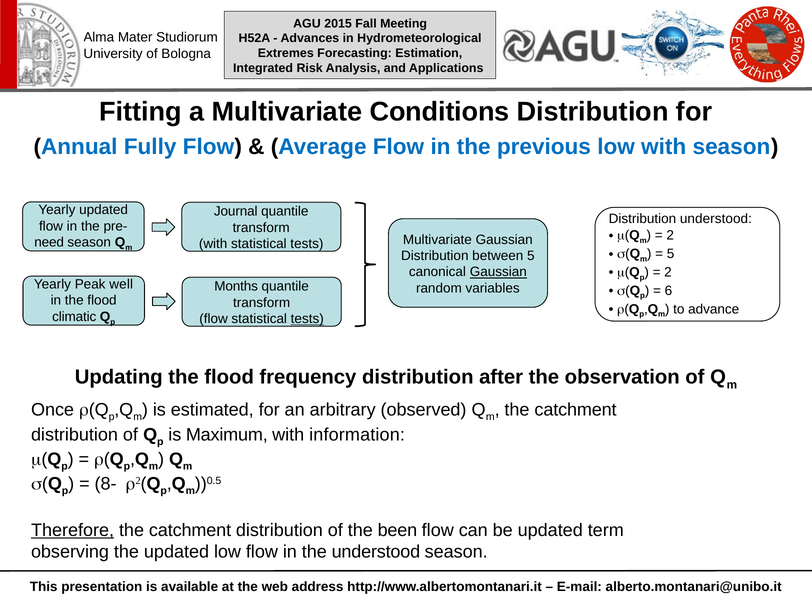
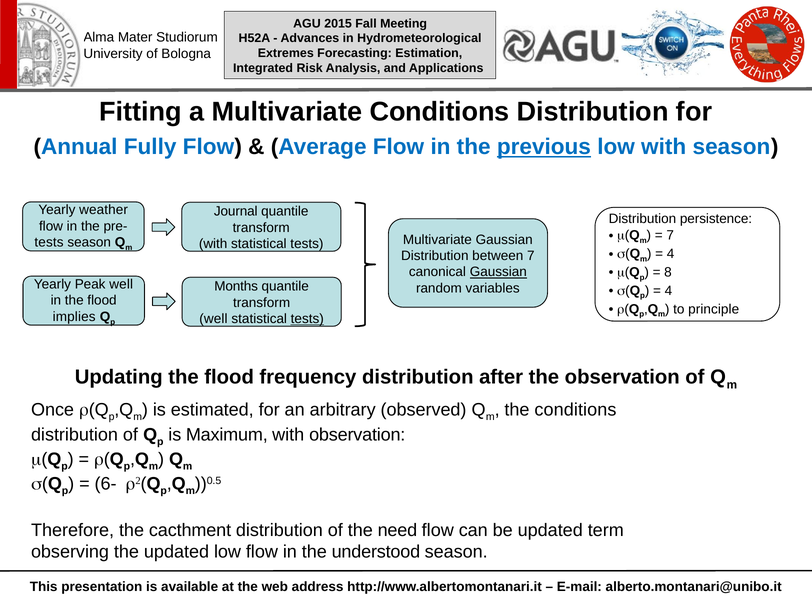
previous underline: none -> present
Yearly updated: updated -> weather
Distribution understood: understood -> persistence
2 at (670, 235): 2 -> 7
need at (49, 242): need -> tests
5 at (671, 254): 5 -> 4
between 5: 5 -> 7
2 at (668, 272): 2 -> 8
6 at (668, 291): 6 -> 4
advance: advance -> principle
climatic: climatic -> implies
flow at (214, 319): flow -> well
catchment at (576, 410): catchment -> conditions
with information: information -> observation
8-: 8- -> 6-
Therefore underline: present -> none
catchment at (190, 530): catchment -> cacthment
been: been -> need
